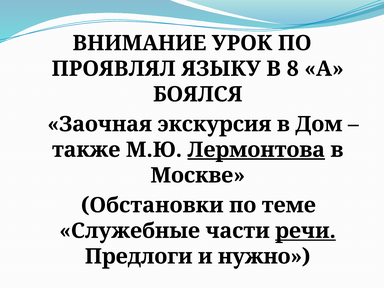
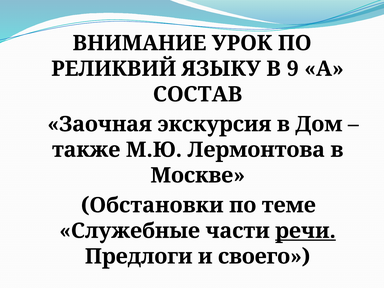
ПРОЯВЛЯЛ: ПРОЯВЛЯЛ -> РЕЛИКВИЙ
8: 8 -> 9
БОЯЛСЯ: БОЯЛСЯ -> СОСТАВ
Лермонтова underline: present -> none
нужно: нужно -> своего
